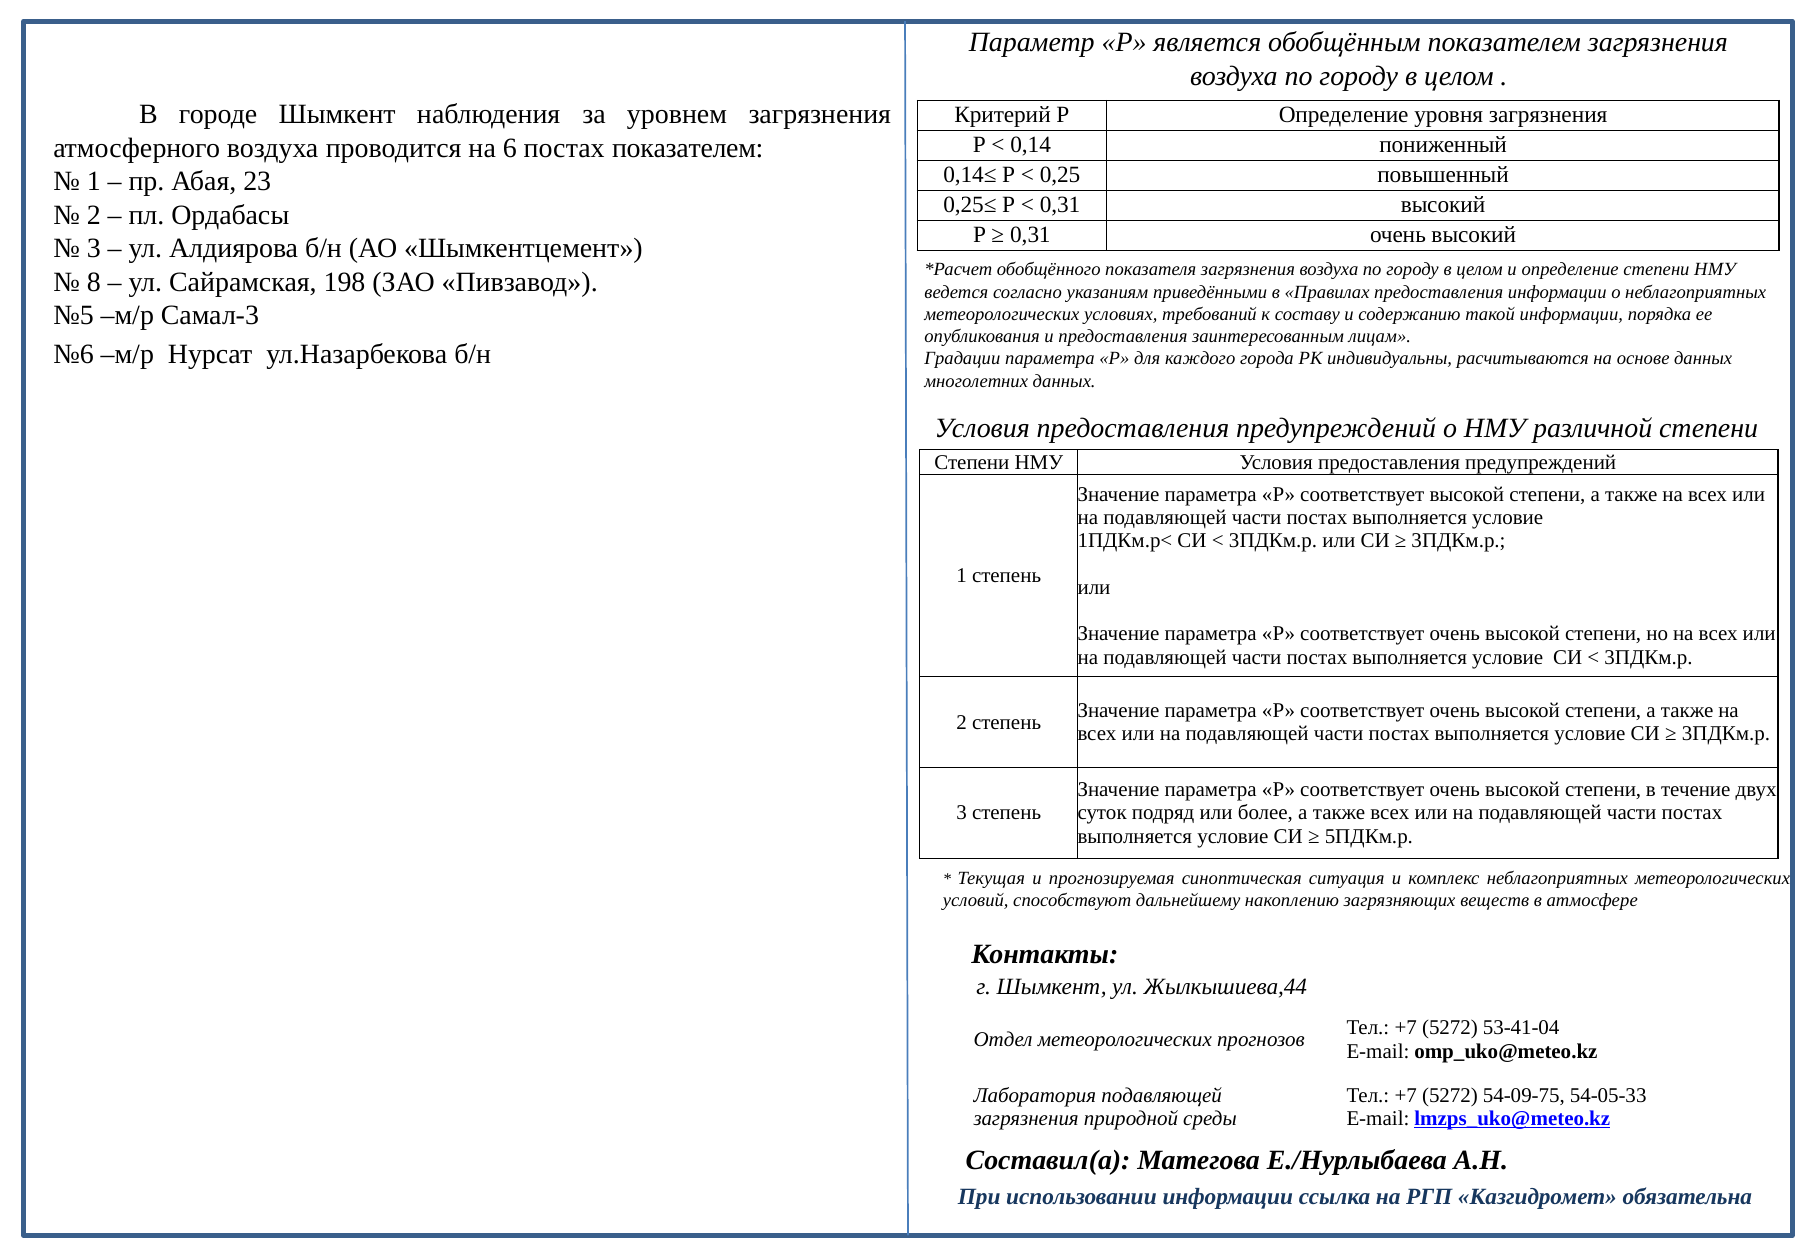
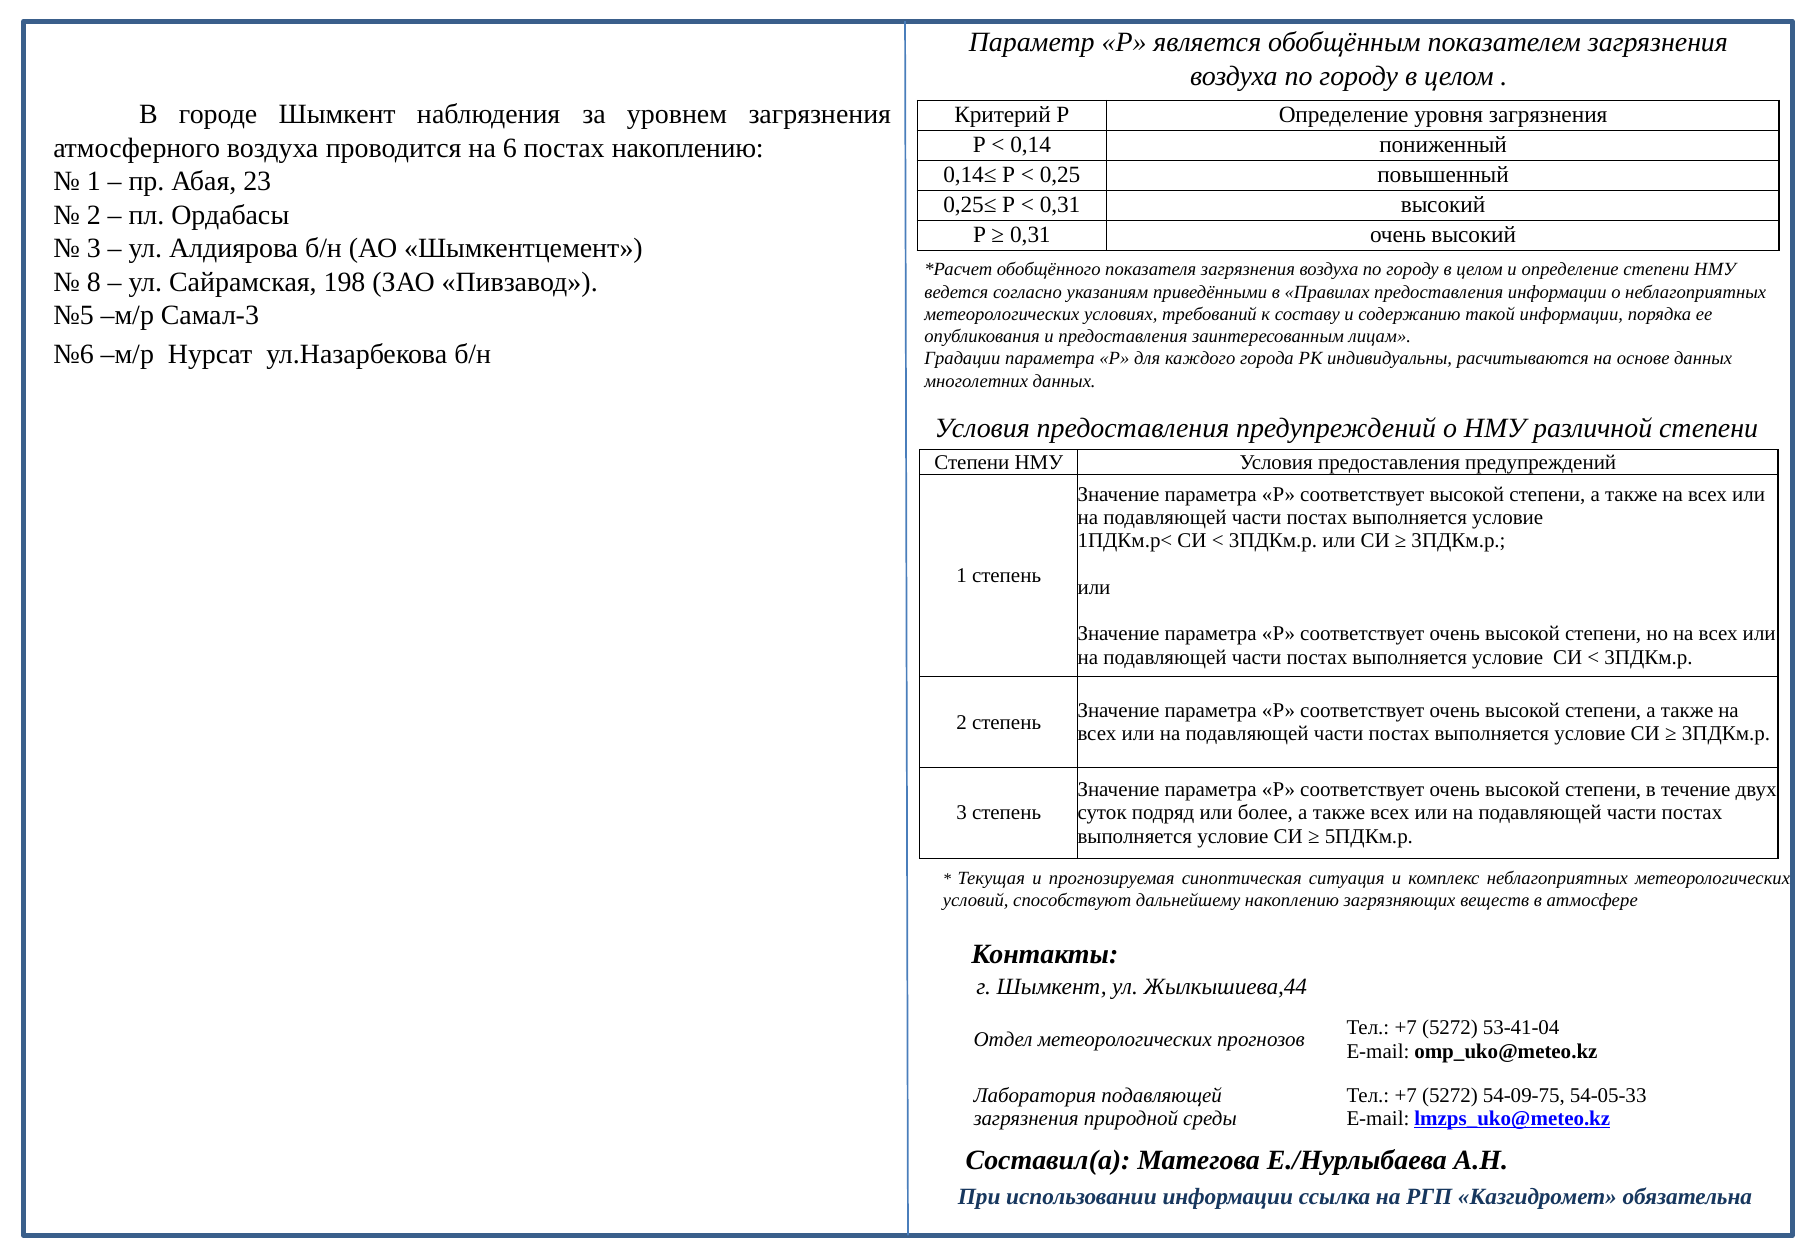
постах показателем: показателем -> накоплению
